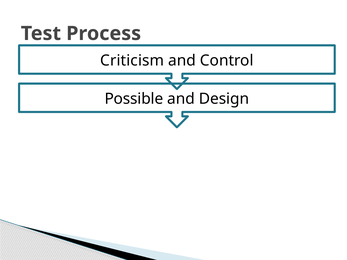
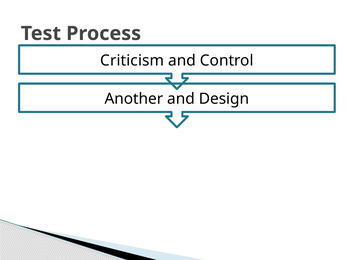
Possible: Possible -> Another
